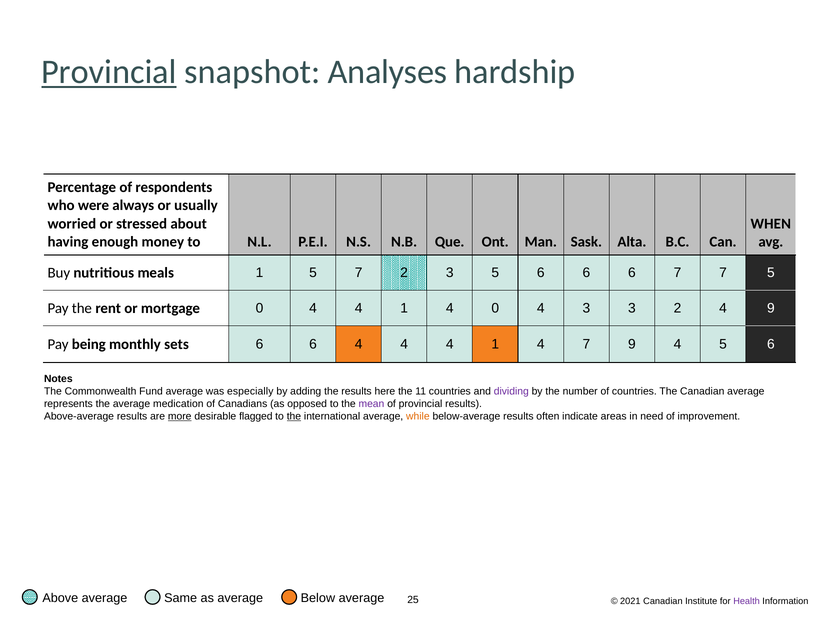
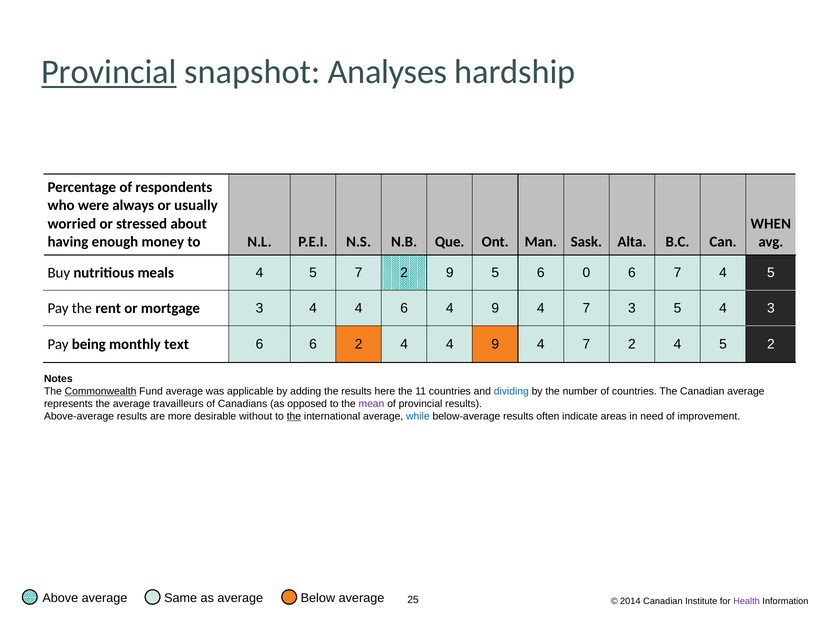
meals 1: 1 -> 4
2 3: 3 -> 9
5 6 6: 6 -> 0
7 7: 7 -> 4
mortgage 0: 0 -> 3
1 at (404, 308): 1 -> 6
0 at (495, 308): 0 -> 9
3 at (586, 308): 3 -> 7
3 2: 2 -> 5
4 9: 9 -> 3
sets: sets -> text
6 4: 4 -> 2
1 at (495, 344): 1 -> 9
4 7 9: 9 -> 2
4 5 6: 6 -> 2
Commonwealth underline: none -> present
especially: especially -> applicable
dividing colour: purple -> blue
medication: medication -> travailleurs
more underline: present -> none
flagged: flagged -> without
while colour: orange -> blue
2021: 2021 -> 2014
